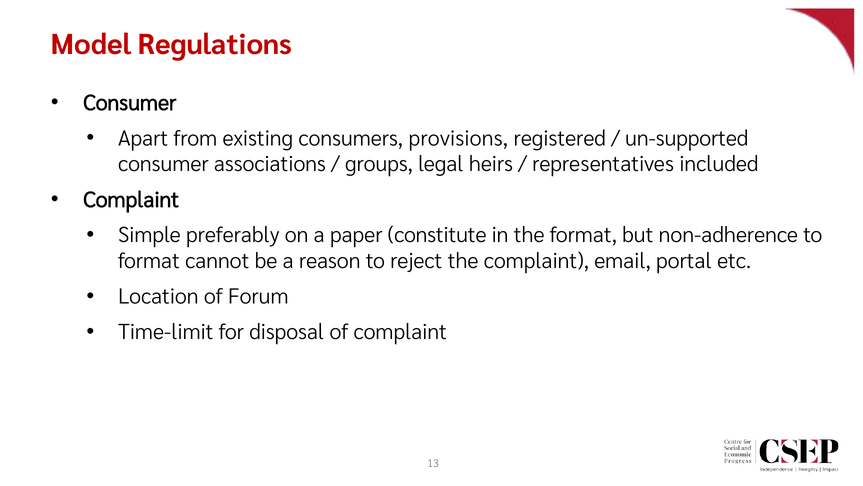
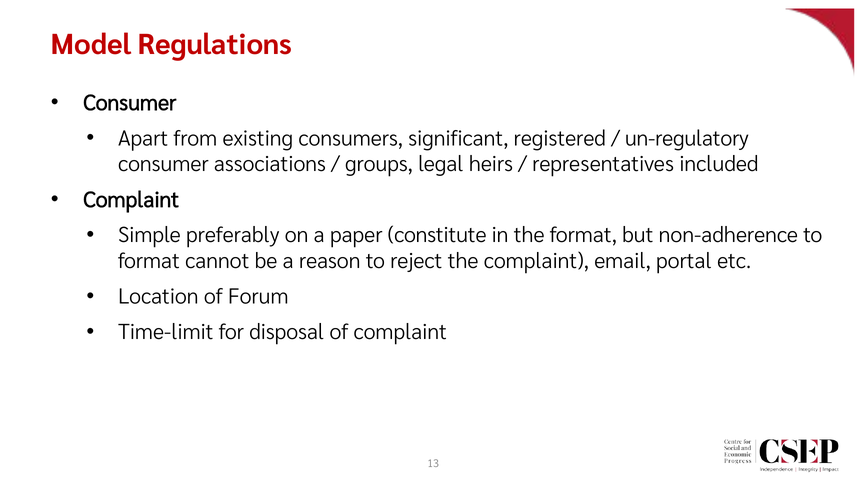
provisions: provisions -> significant
un-supported: un-supported -> un-regulatory
